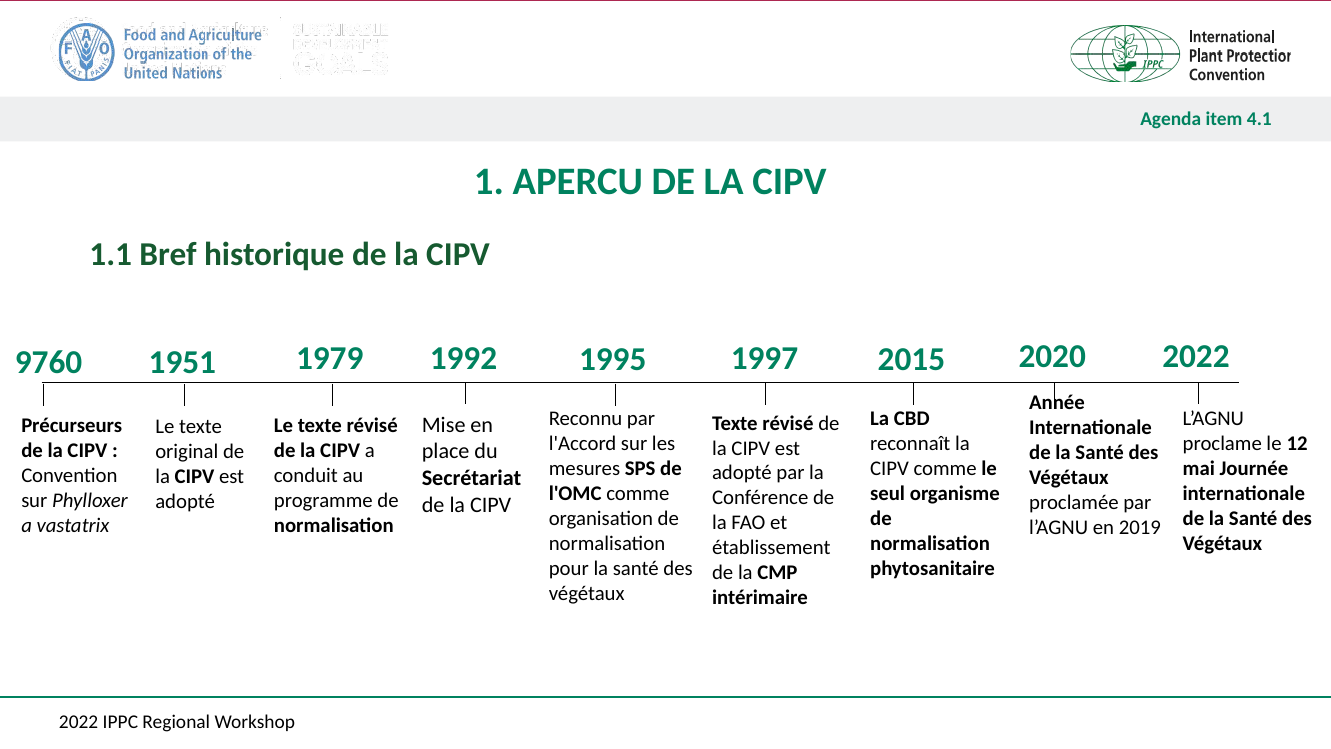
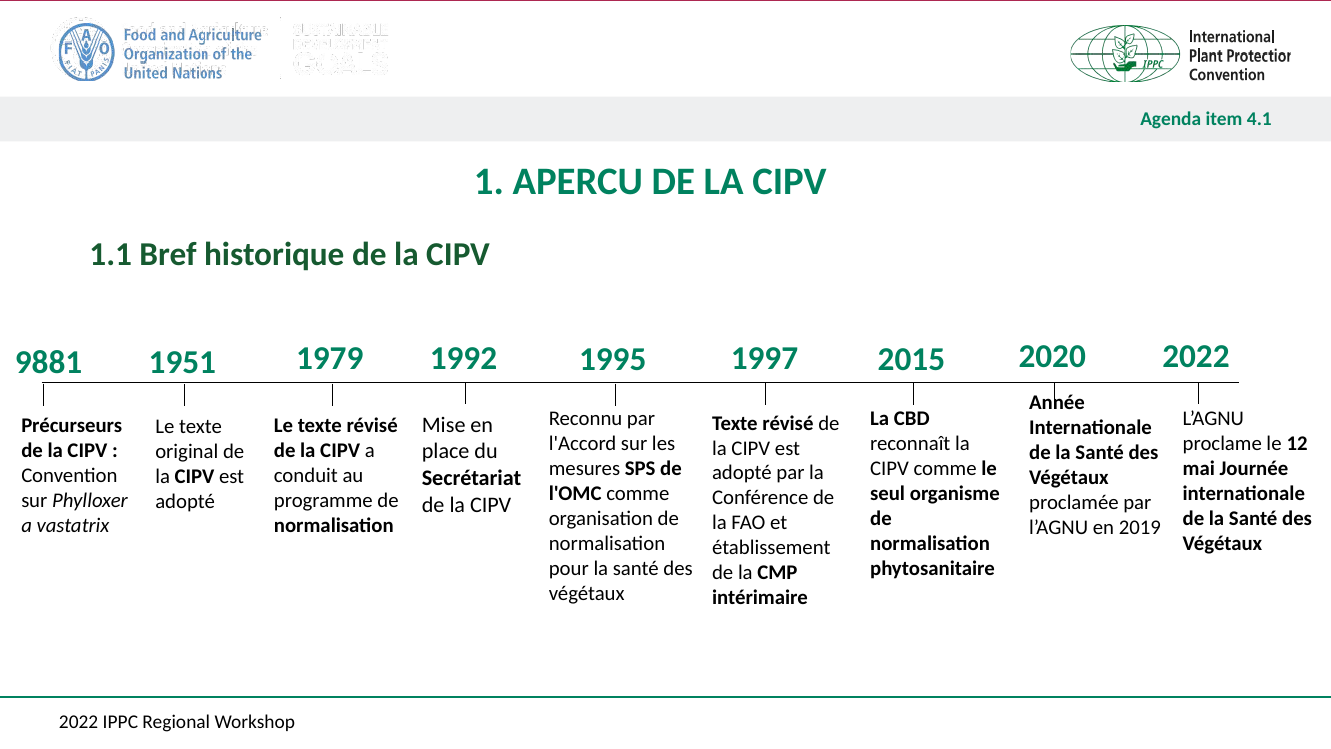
9760: 9760 -> 9881
